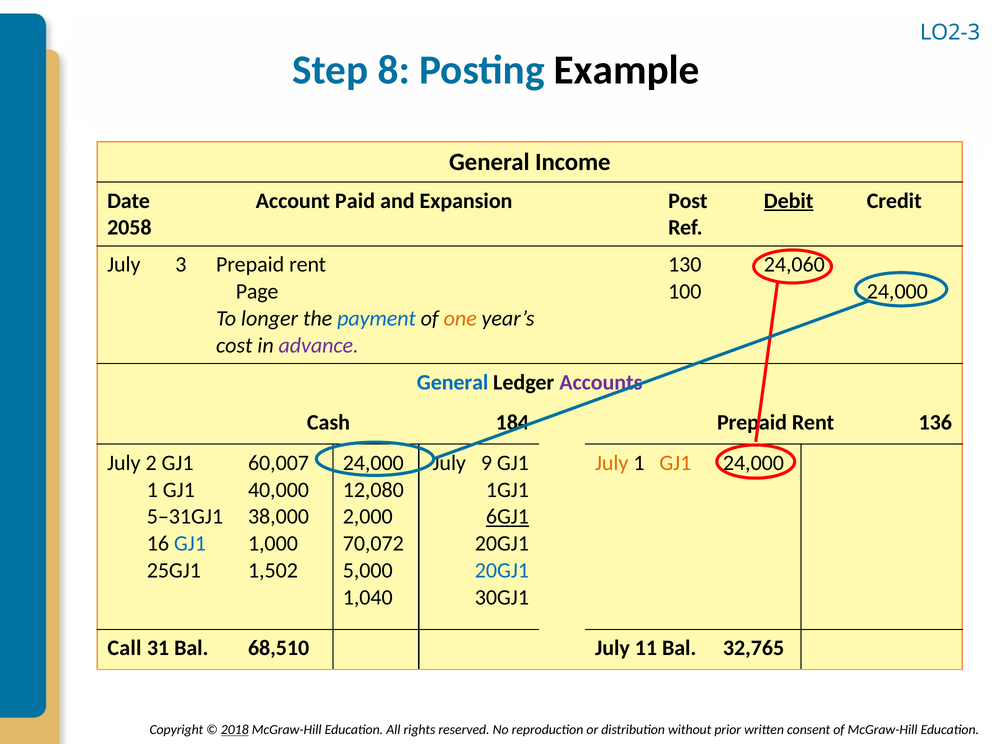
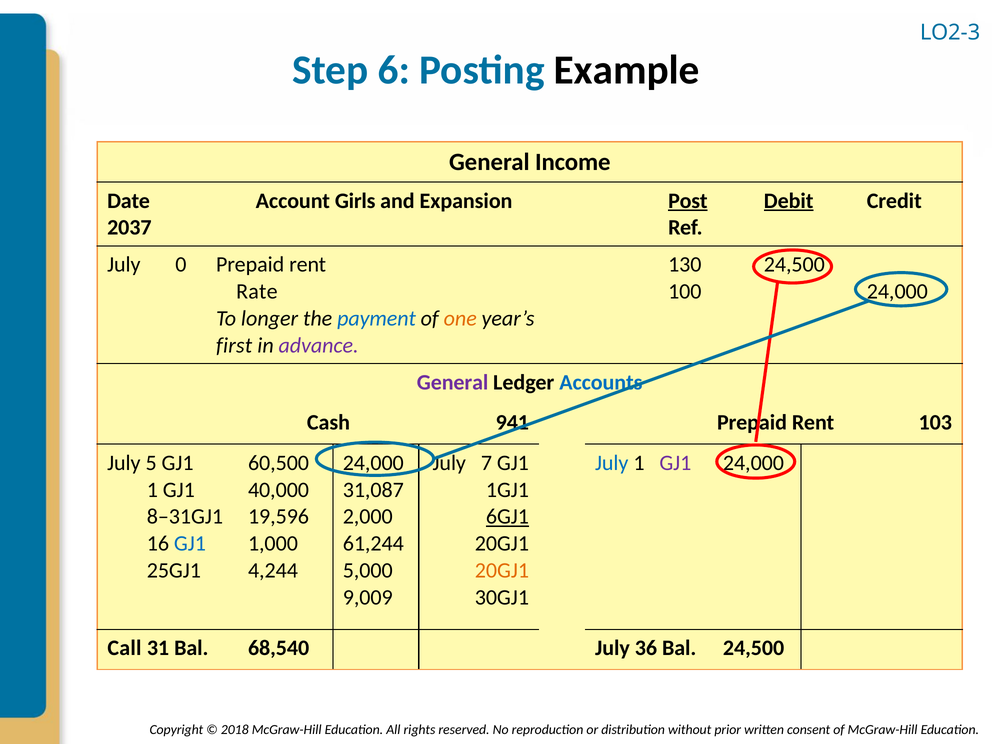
8: 8 -> 6
Paid: Paid -> Girls
Post underline: none -> present
2058: 2058 -> 2037
3: 3 -> 0
24,060 at (794, 265): 24,060 -> 24,500
Page: Page -> Rate
cost: cost -> first
General at (453, 382) colour: blue -> purple
Accounts colour: purple -> blue
184: 184 -> 941
136: 136 -> 103
2: 2 -> 5
60,007: 60,007 -> 60,500
9: 9 -> 7
July at (612, 463) colour: orange -> blue
GJ1 at (675, 463) colour: orange -> purple
12,080: 12,080 -> 31,087
5–31GJ1: 5–31GJ1 -> 8–31GJ1
38,000: 38,000 -> 19,596
70,072: 70,072 -> 61,244
1,502: 1,502 -> 4,244
20GJ1 at (502, 571) colour: blue -> orange
1,040: 1,040 -> 9,009
68,510: 68,510 -> 68,540
11: 11 -> 36
Bal 32,765: 32,765 -> 24,500
2018 underline: present -> none
